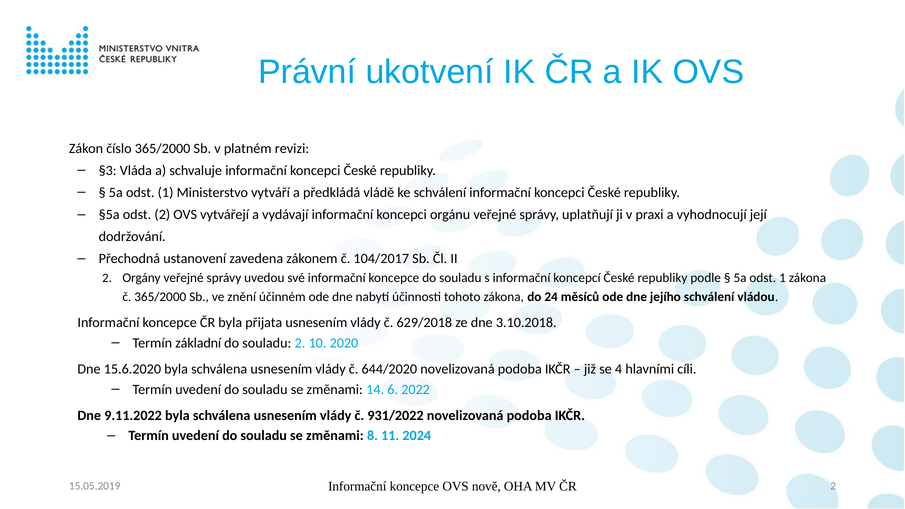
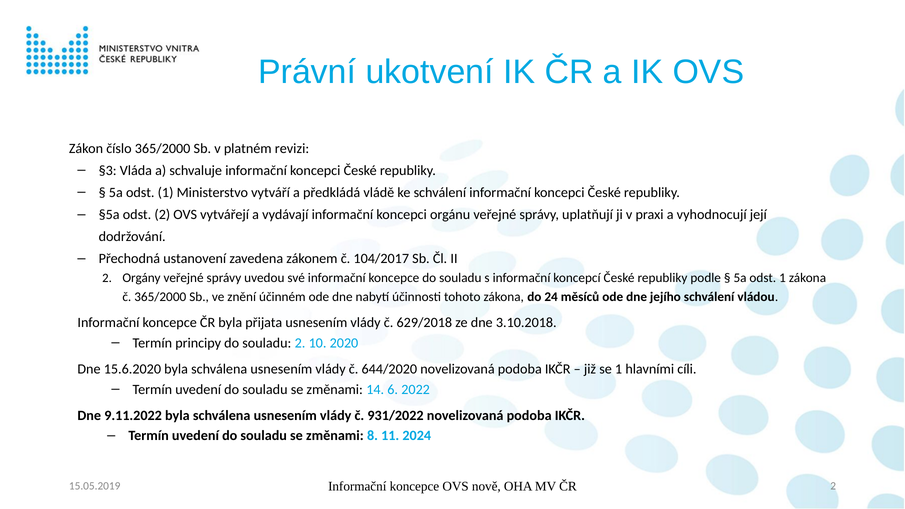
základní: základní -> principy
se 4: 4 -> 1
